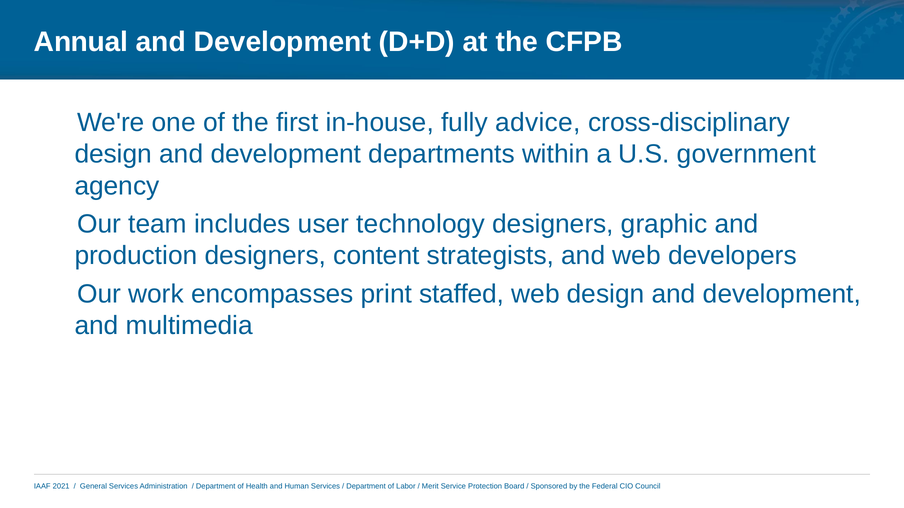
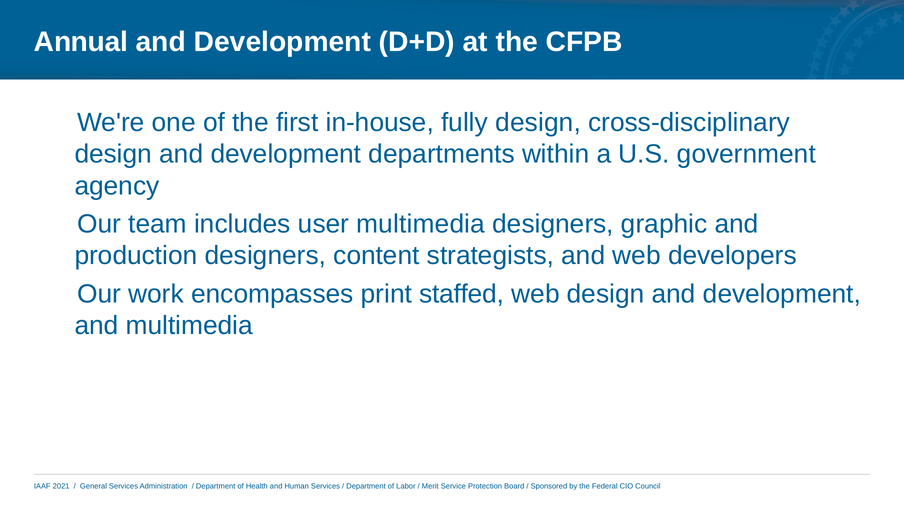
fully advice: advice -> design
user technology: technology -> multimedia
